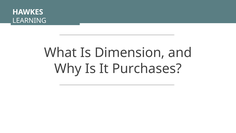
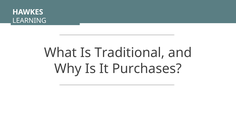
Dimension: Dimension -> Traditional
